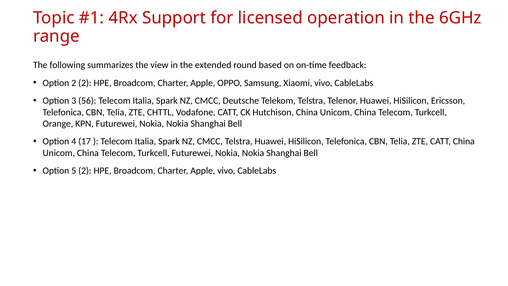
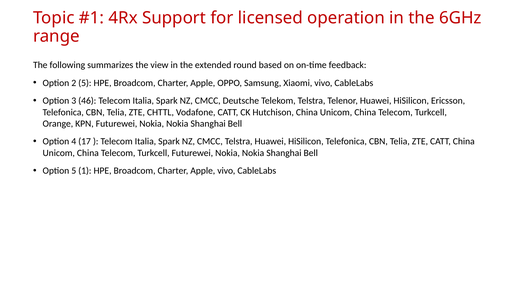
2 2: 2 -> 5
56: 56 -> 46
5 2: 2 -> 1
